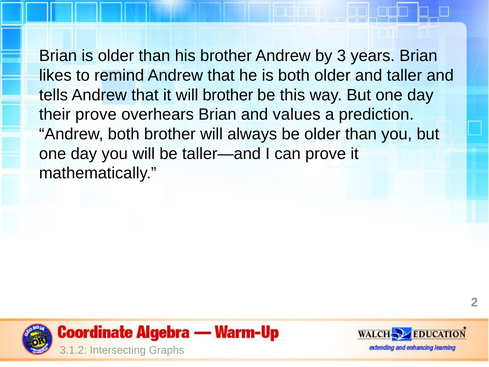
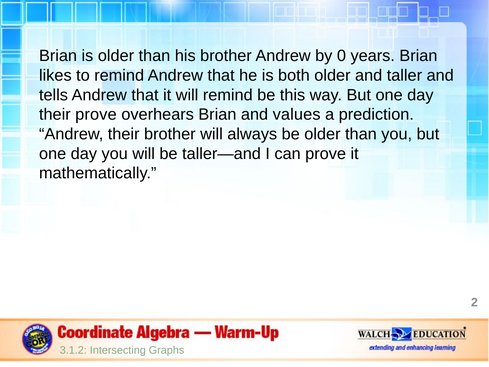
3: 3 -> 0
will brother: brother -> remind
Andrew both: both -> their
